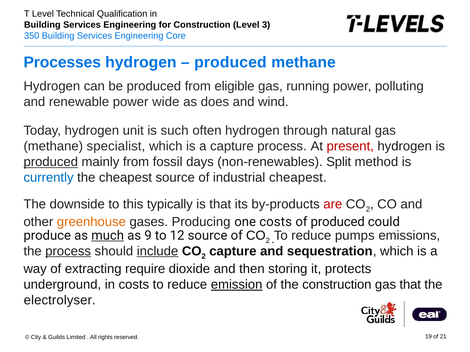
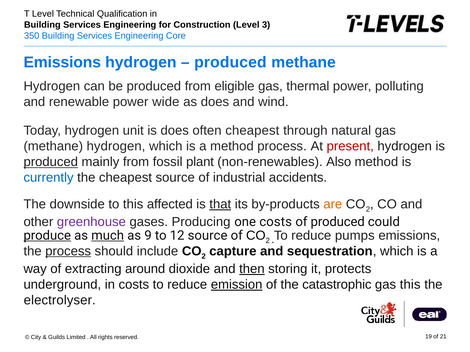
Processes at (62, 62): Processes -> Emissions
running: running -> thermal
is such: such -> does
often hydrogen: hydrogen -> cheapest
specialist at (116, 147): specialist -> hydrogen
a capture: capture -> method
days: days -> plant
Split: Split -> Also
industrial cheapest: cheapest -> accidents
typically: typically -> affected
that at (220, 204) underline: none -> present
are colour: red -> orange
greenhouse colour: orange -> purple
produce underline: none -> present
include underline: present -> none
require: require -> around
then underline: none -> present
the construction: construction -> catastrophic
gas that: that -> this
